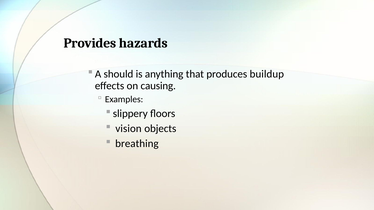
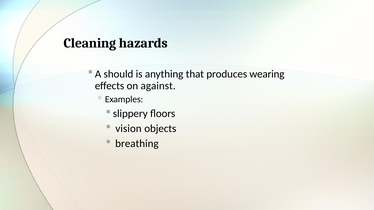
Provides: Provides -> Cleaning
buildup: buildup -> wearing
causing: causing -> against
